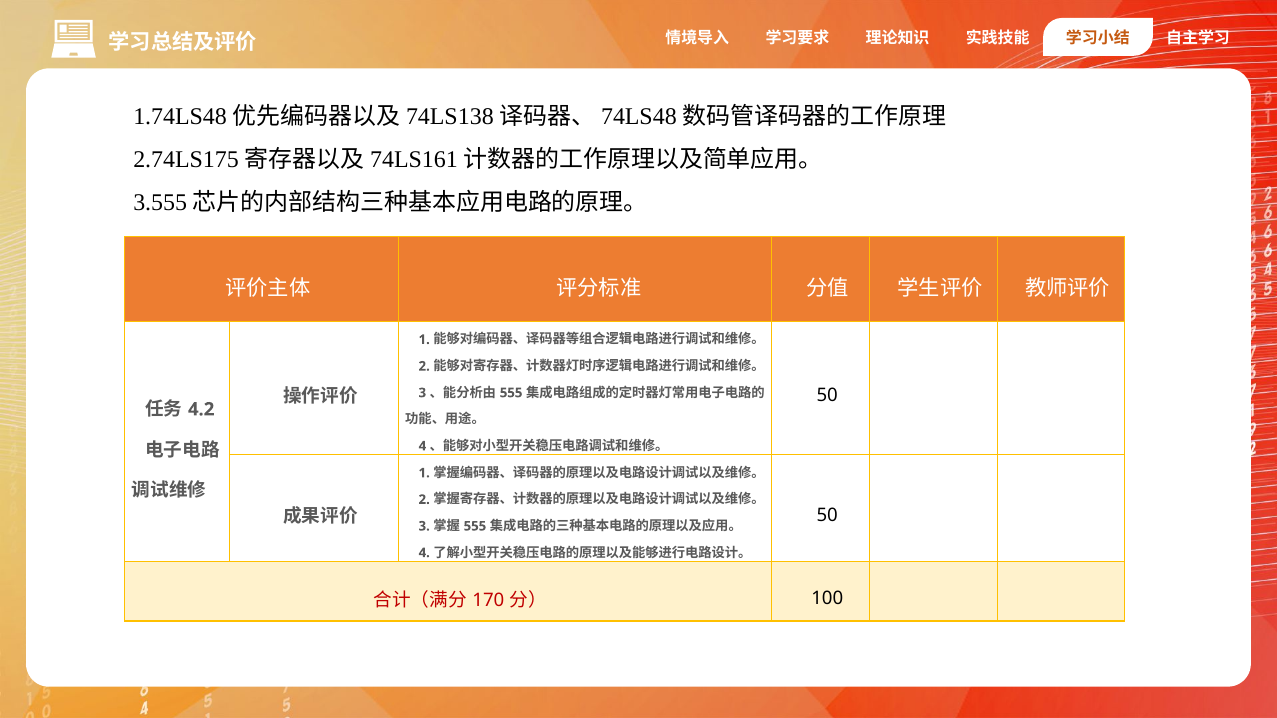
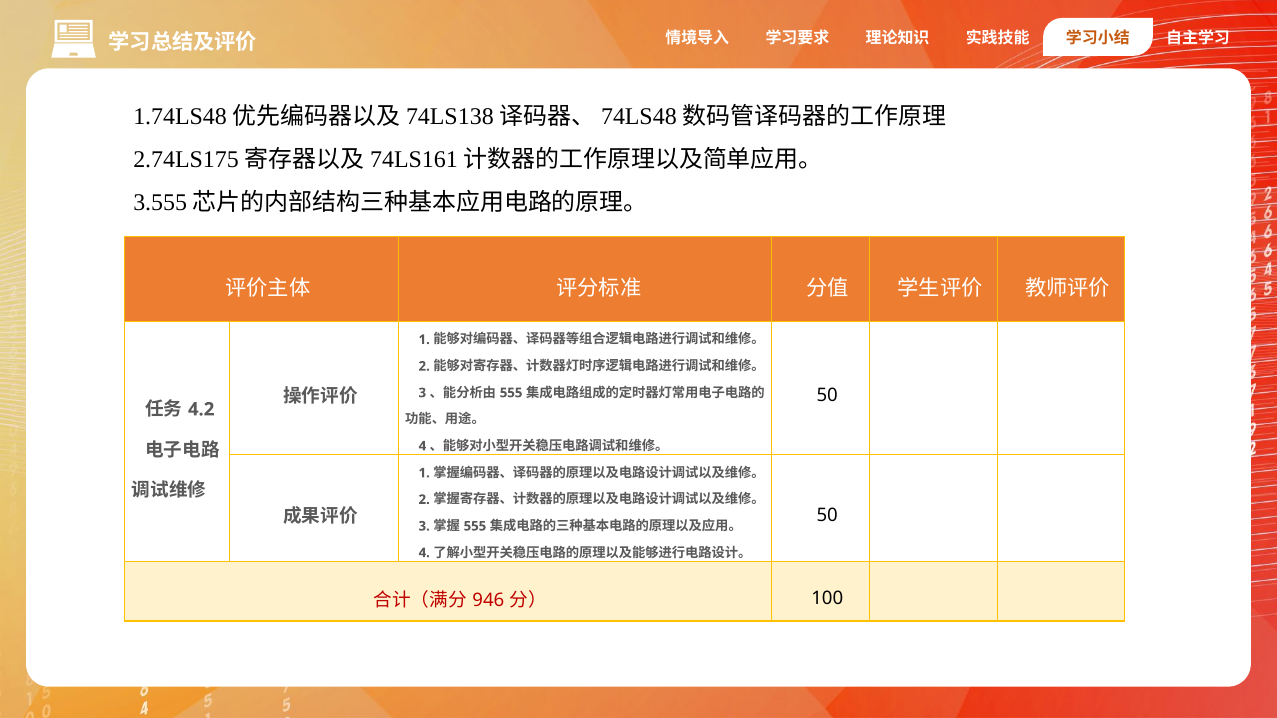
170: 170 -> 946
